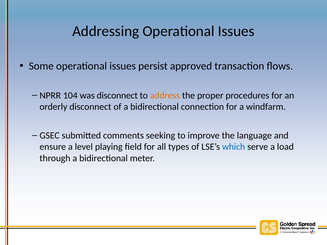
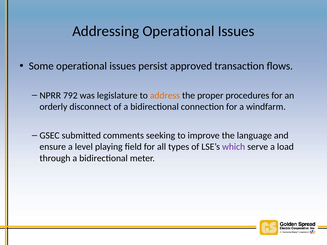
104: 104 -> 792
was disconnect: disconnect -> legislature
which colour: blue -> purple
